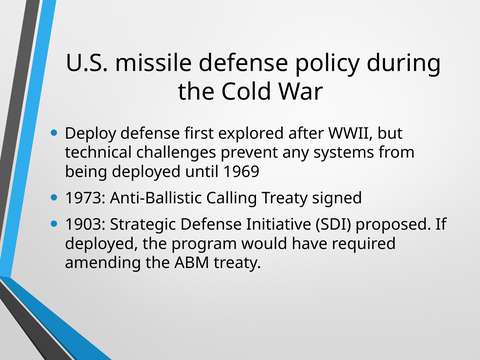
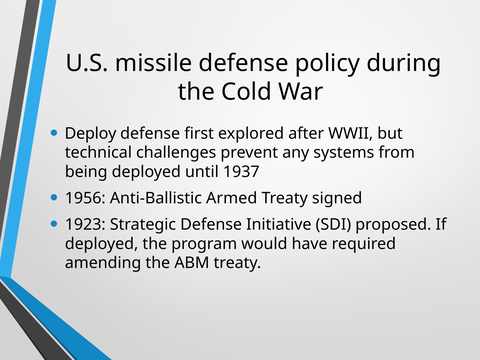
1969: 1969 -> 1937
1973: 1973 -> 1956
Calling: Calling -> Armed
1903: 1903 -> 1923
